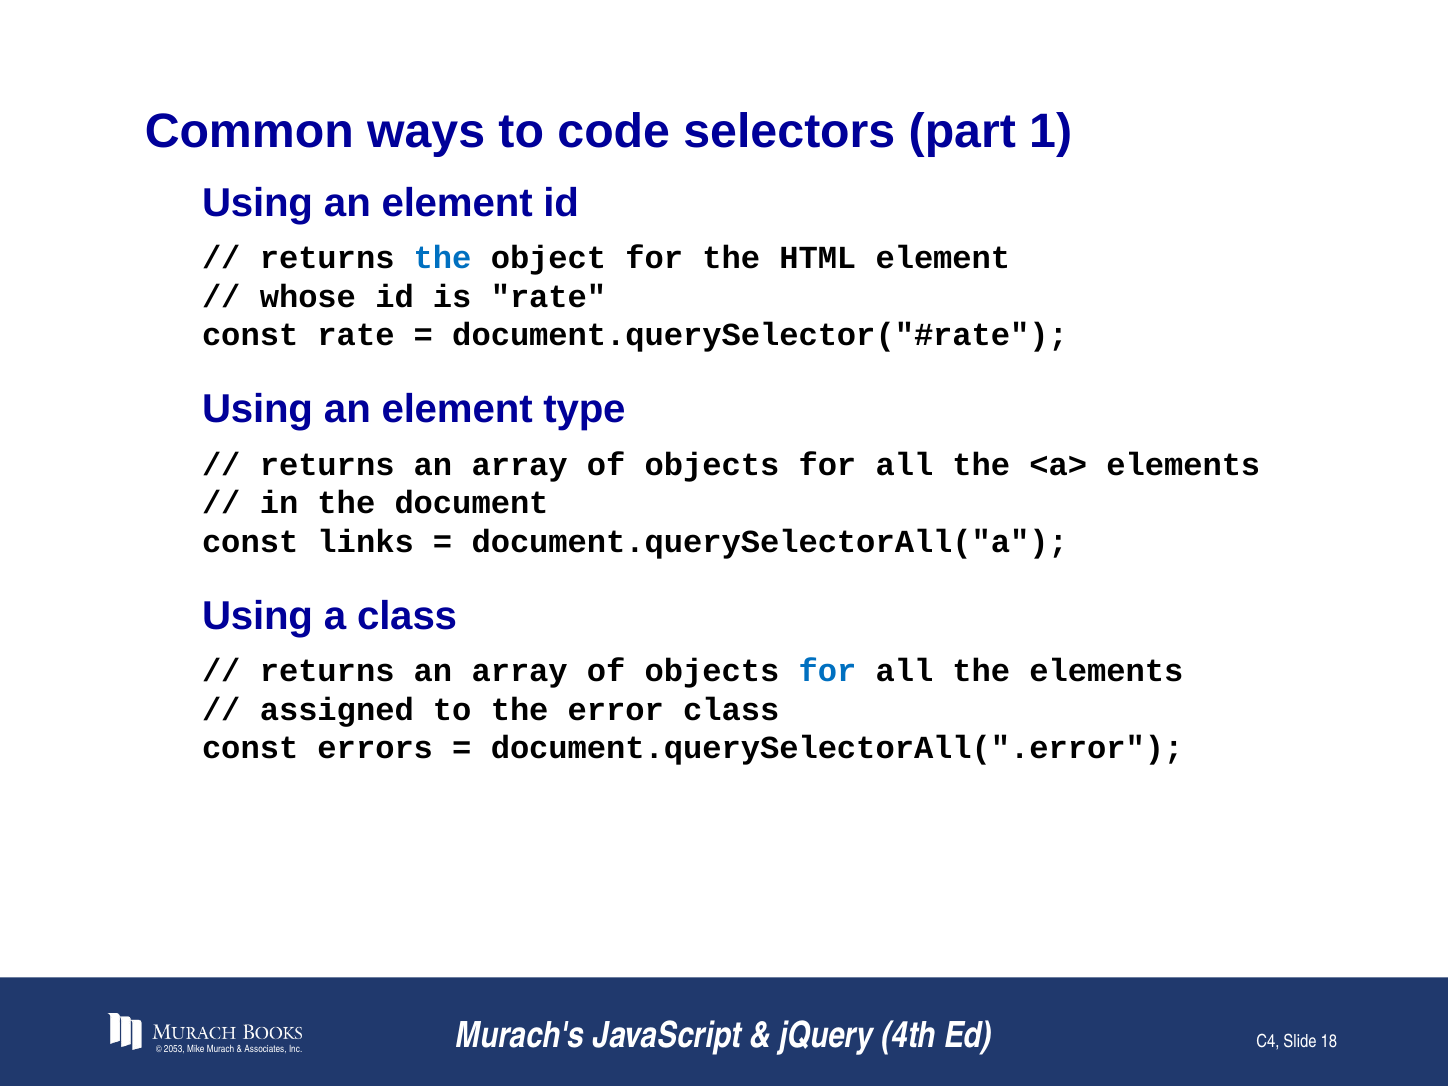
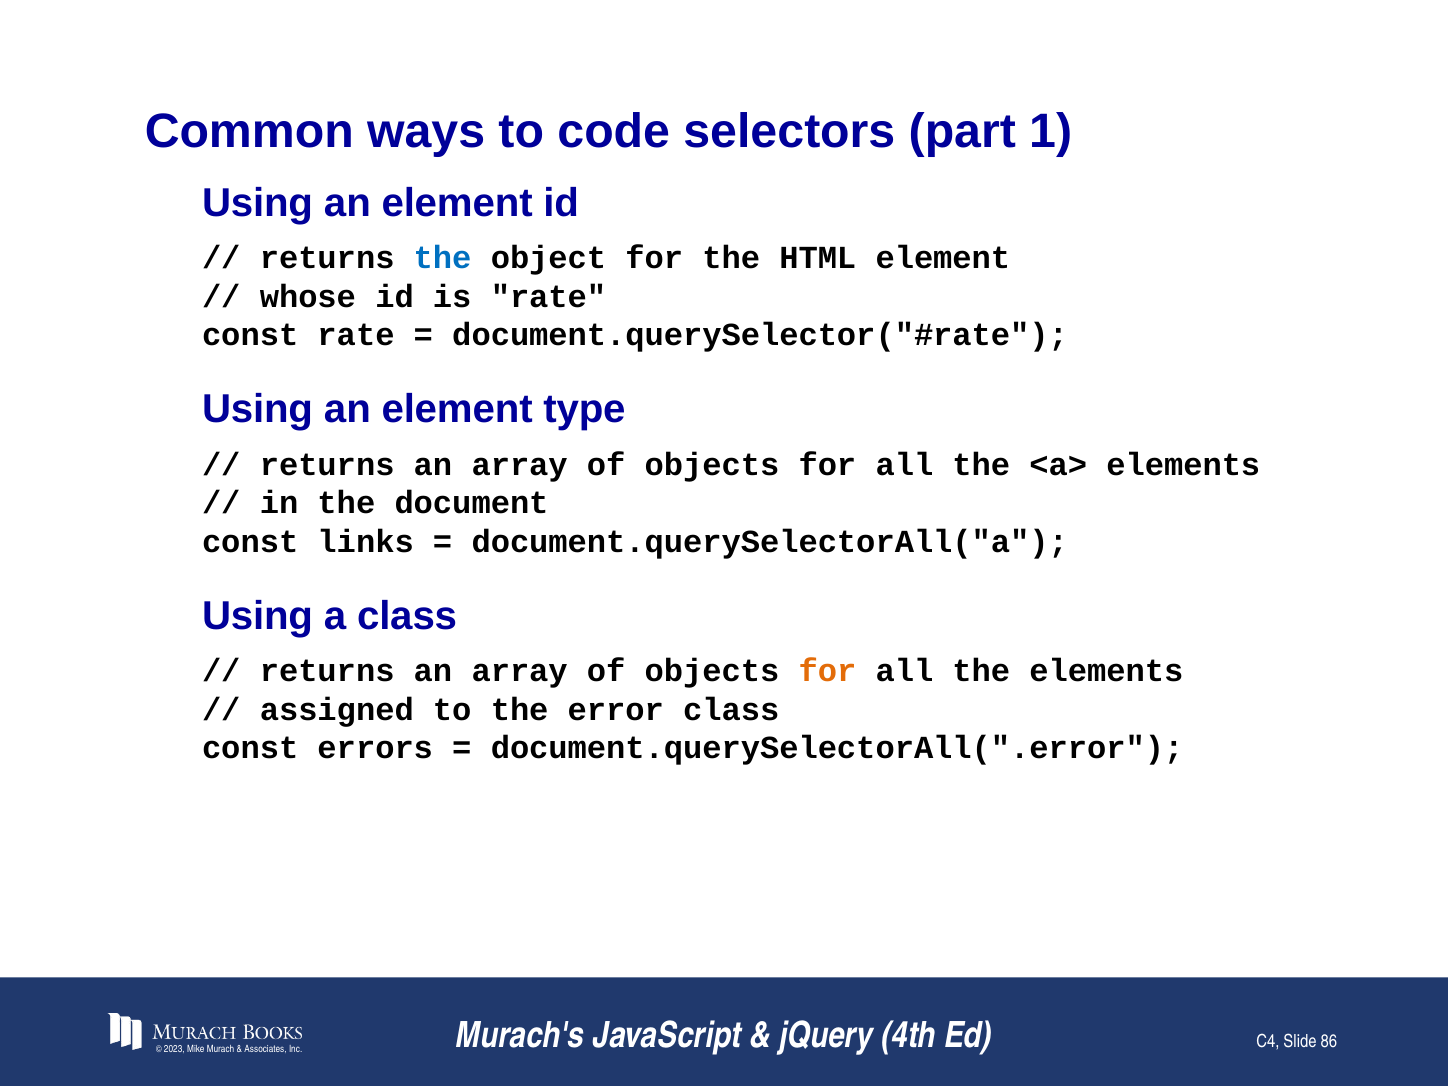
for at (827, 671) colour: blue -> orange
2053: 2053 -> 2023
18: 18 -> 86
